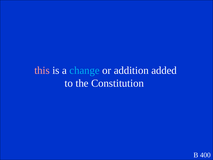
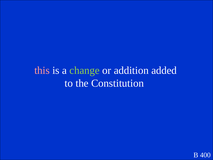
change colour: light blue -> light green
